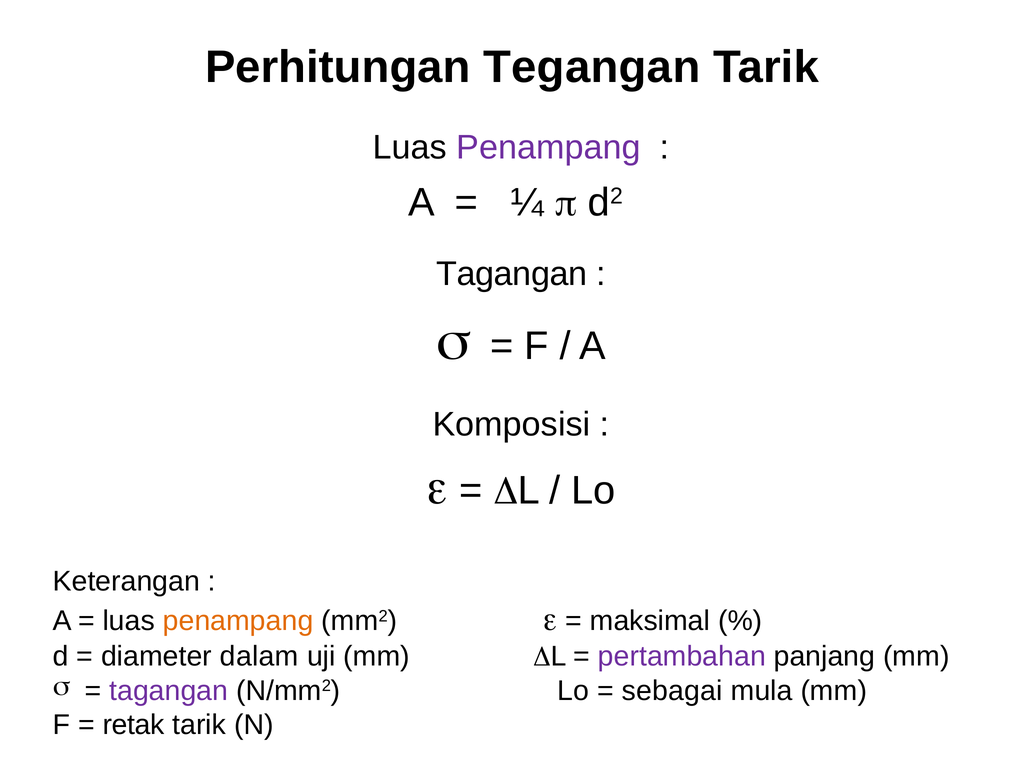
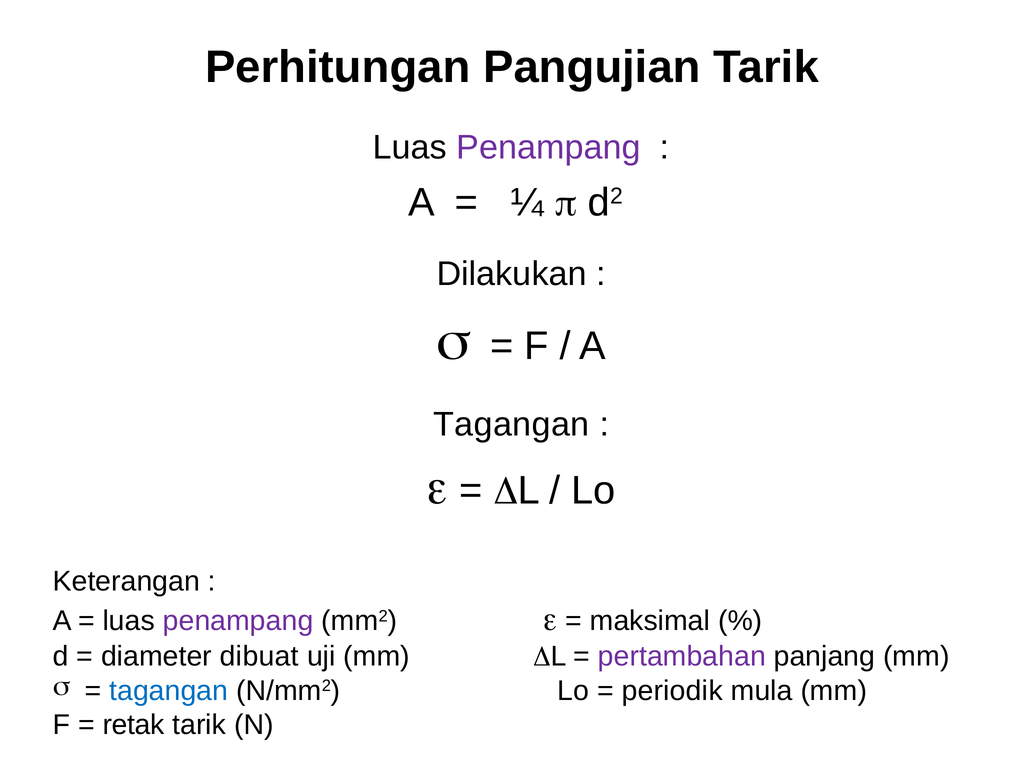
Tegangan: Tegangan -> Pangujian
Tagangan at (512, 274): Tagangan -> Dilakukan
Komposisi at (511, 424): Komposisi -> Tagangan
penampang at (238, 621) colour: orange -> purple
dalam: dalam -> dibuat
tagangan at (169, 690) colour: purple -> blue
sebagai: sebagai -> periodik
